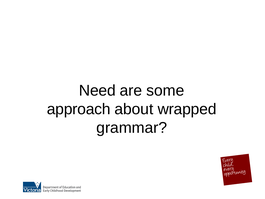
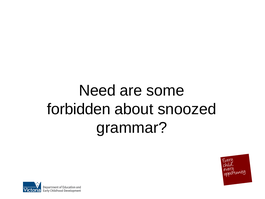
approach: approach -> forbidden
wrapped: wrapped -> snoozed
